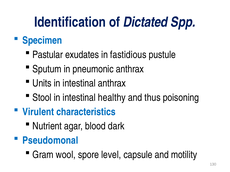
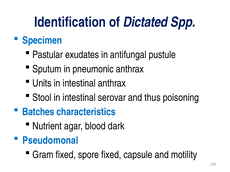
fastidious: fastidious -> antifungal
healthy: healthy -> serovar
Virulent: Virulent -> Batches
Gram wool: wool -> fixed
spore level: level -> fixed
